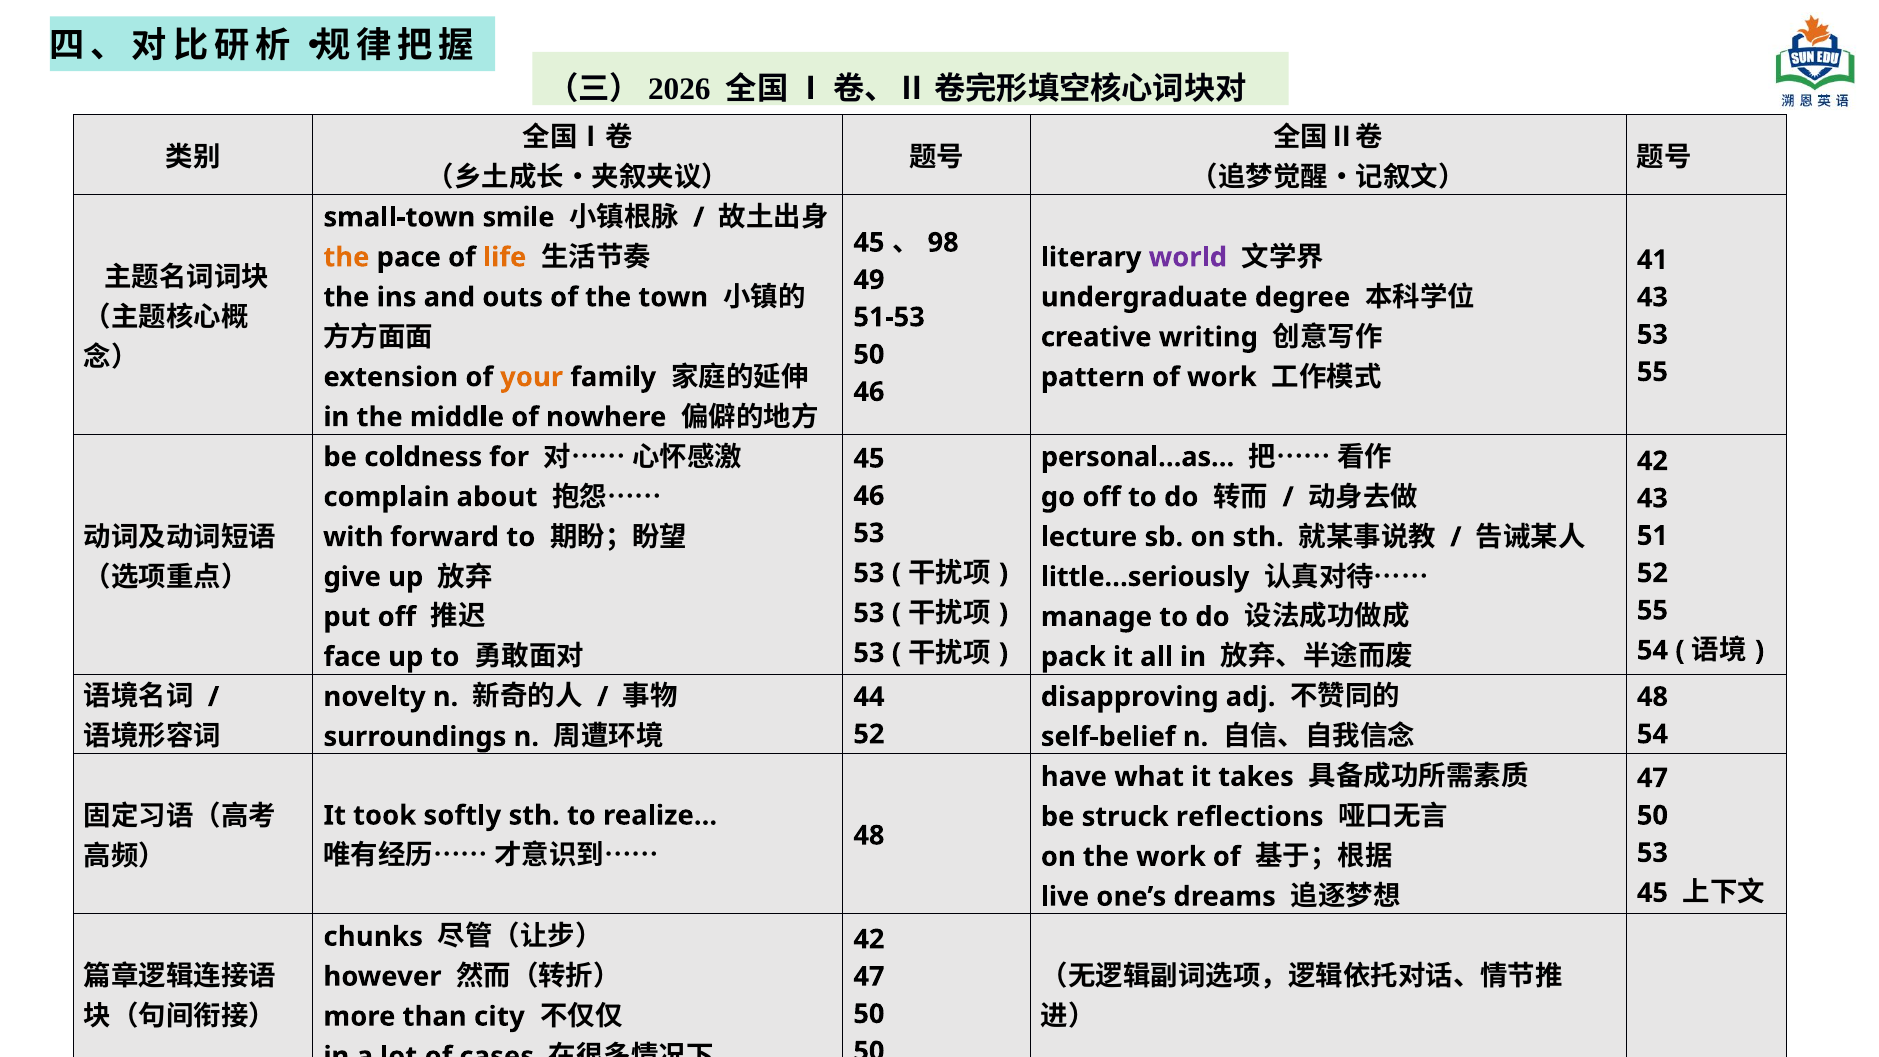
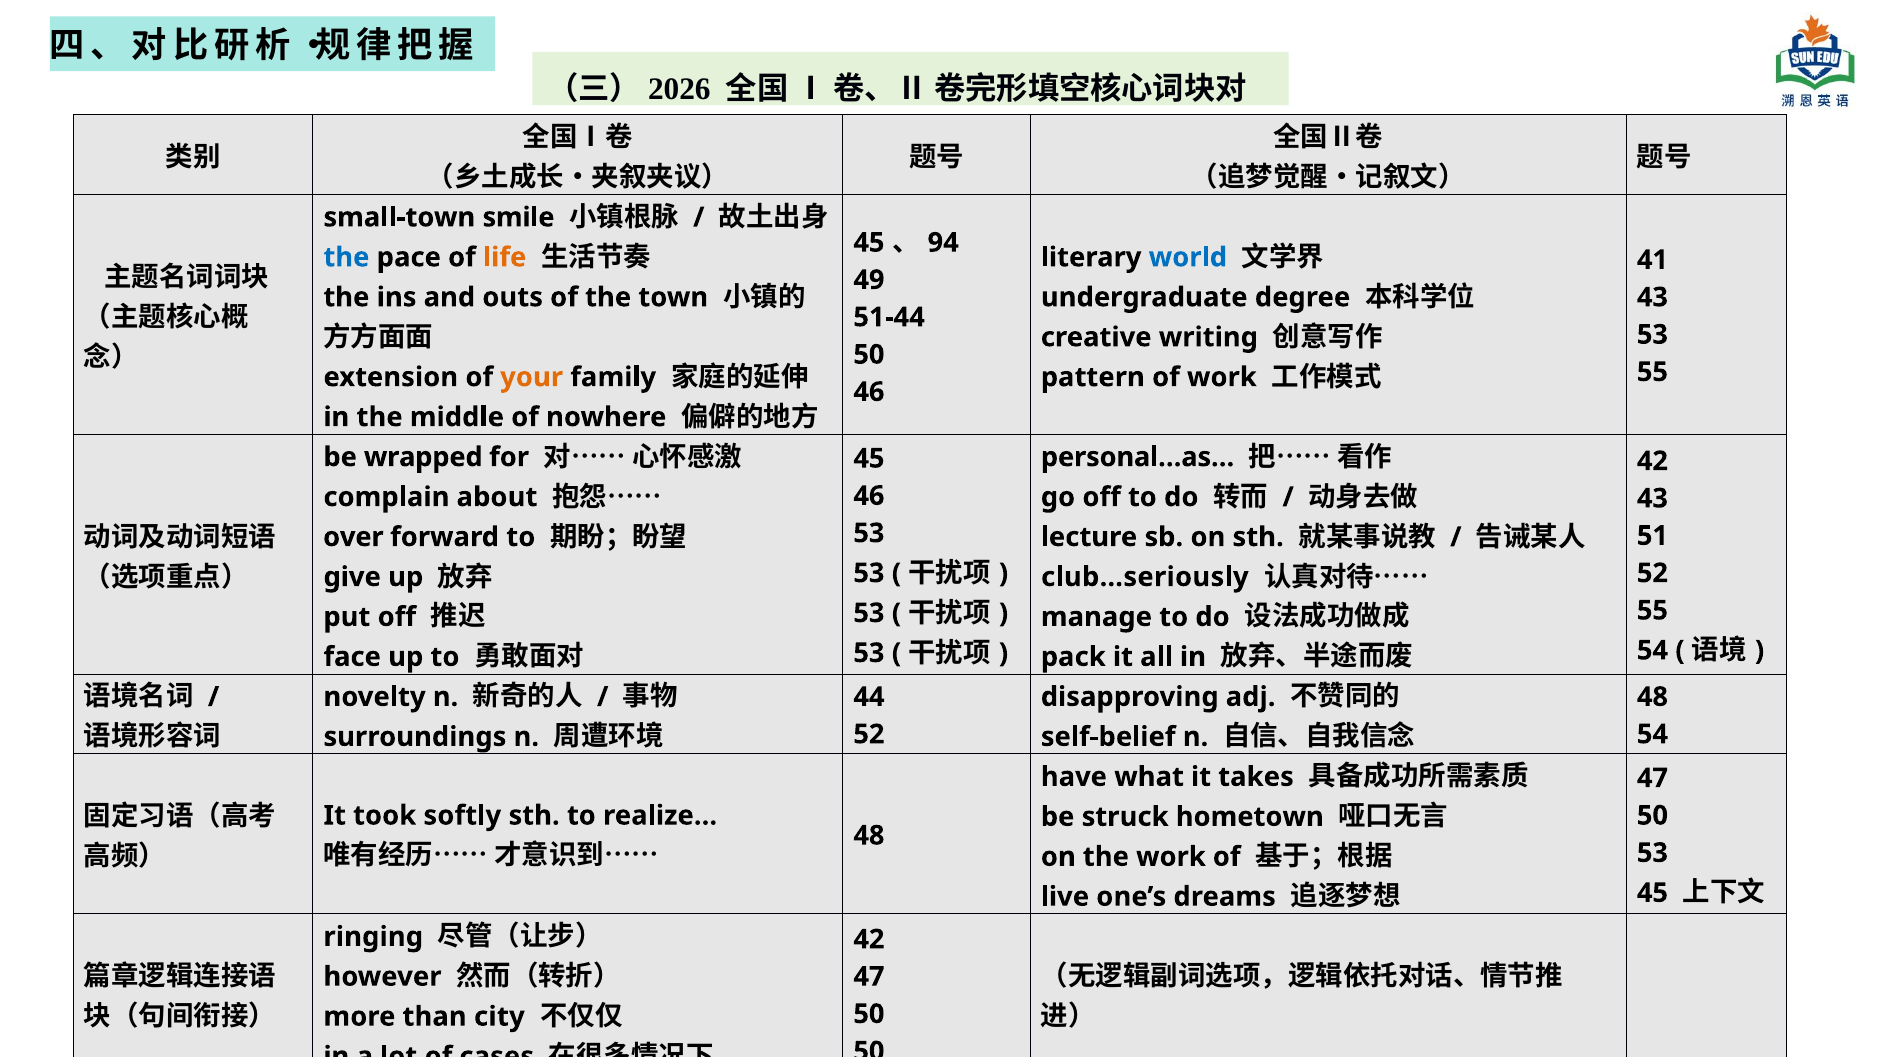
98: 98 -> 94
the at (346, 257) colour: orange -> blue
world colour: purple -> blue
51‑53: 51‑53 -> 51‑44
coldness: coldness -> wrapped
with: with -> over
little…seriously: little…seriously -> club…seriously
reflections: reflections -> hometown
chunks: chunks -> ringing
